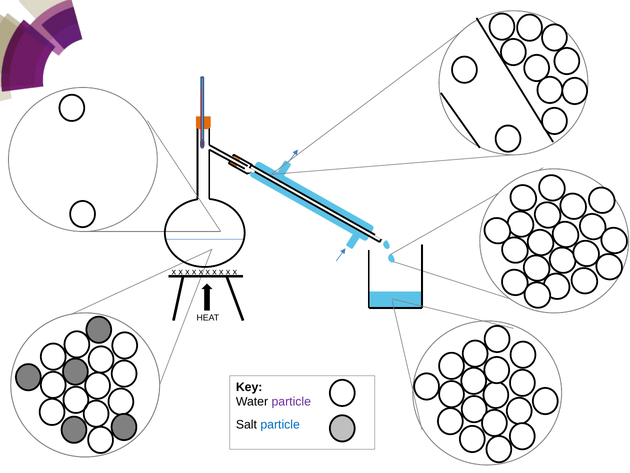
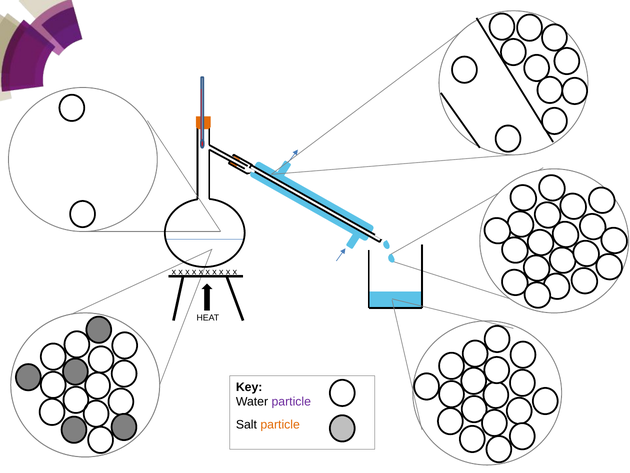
particle at (280, 424) colour: blue -> orange
